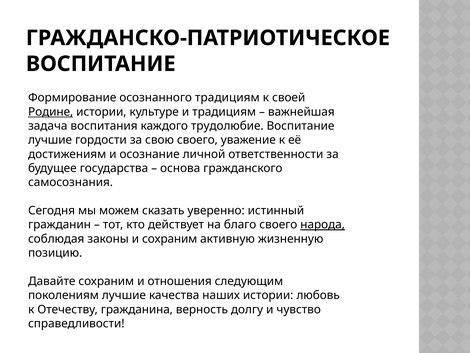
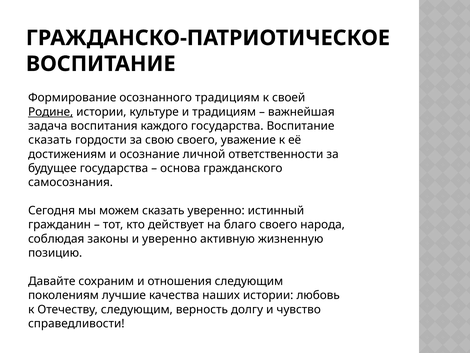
каждого трудолюбие: трудолюбие -> государства
лучшие at (50, 140): лучшие -> сказать
народа underline: present -> none
и сохраним: сохраним -> уверенно
Отечеству гражданина: гражданина -> следующим
